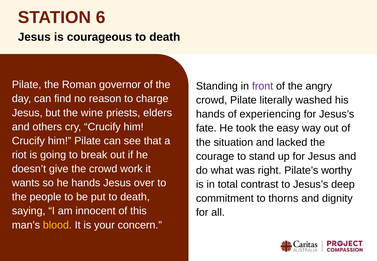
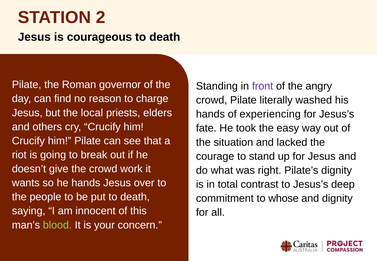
6: 6 -> 2
wine: wine -> local
Pilate’s worthy: worthy -> dignity
thorns: thorns -> whose
blood colour: yellow -> light green
